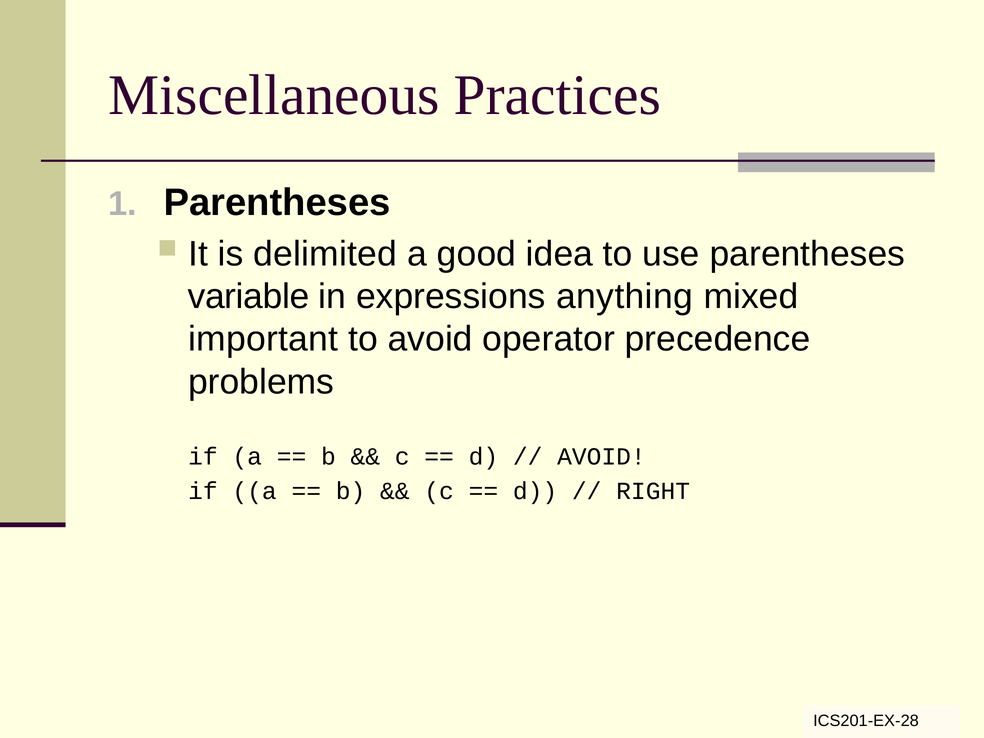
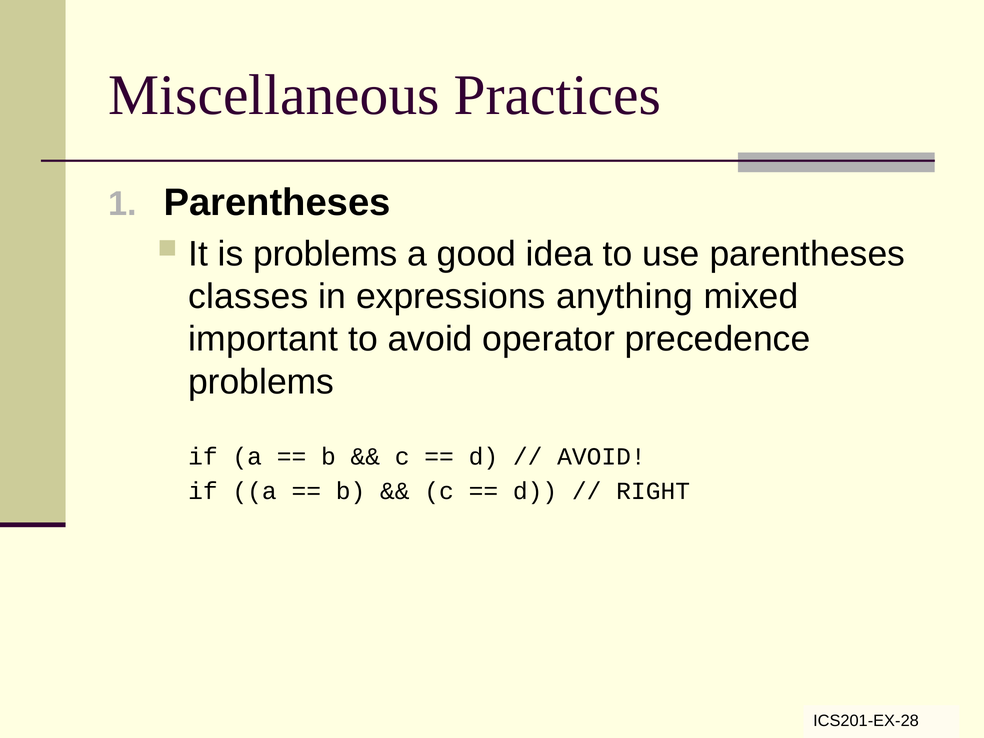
is delimited: delimited -> problems
variable: variable -> classes
